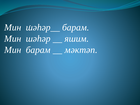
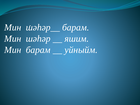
мәктәп: мәктәп -> уйныйм
